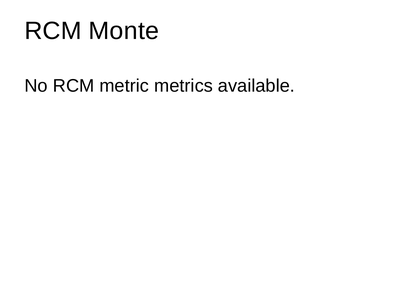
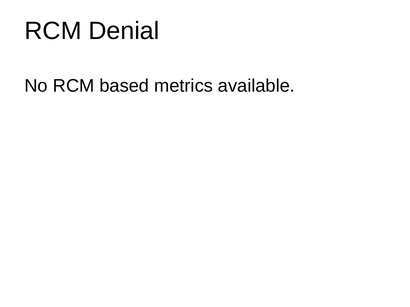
Monte: Monte -> Denial
metric: metric -> based
